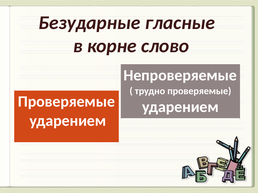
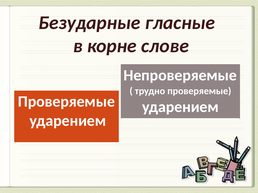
слово: слово -> слове
